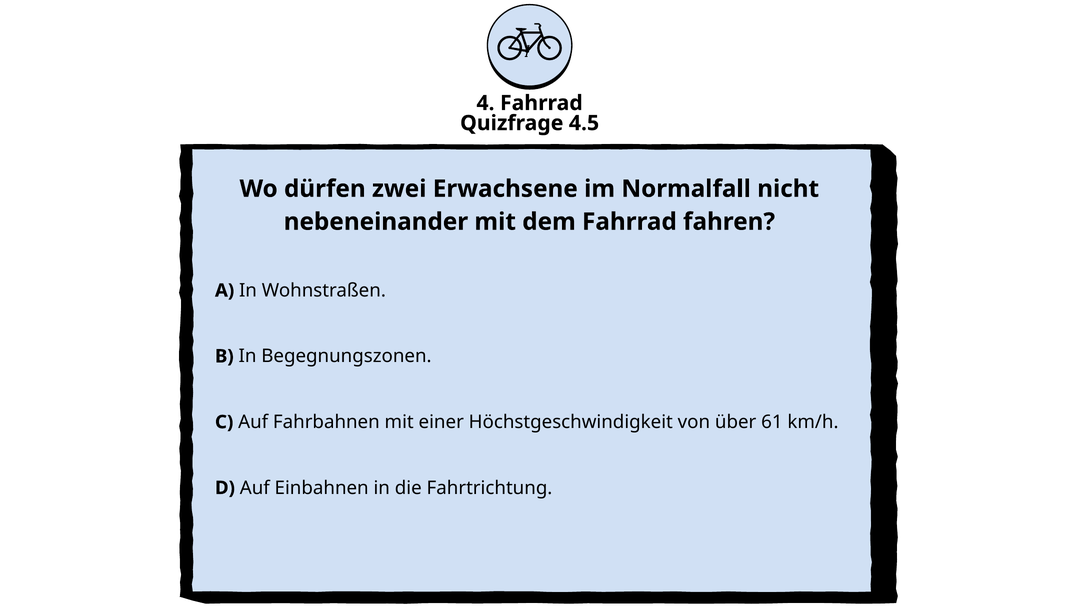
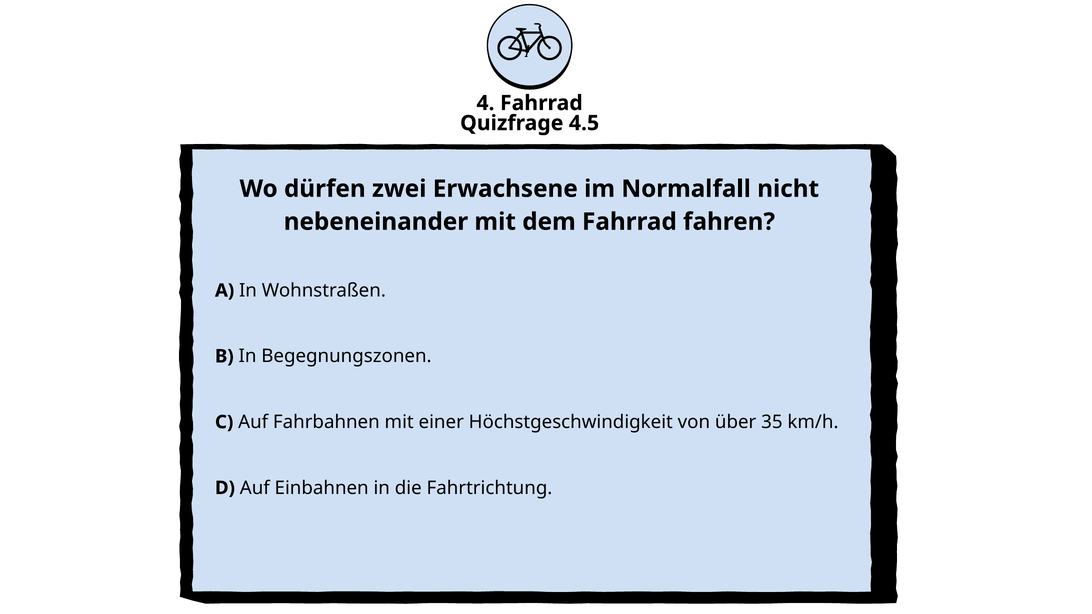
61: 61 -> 35
